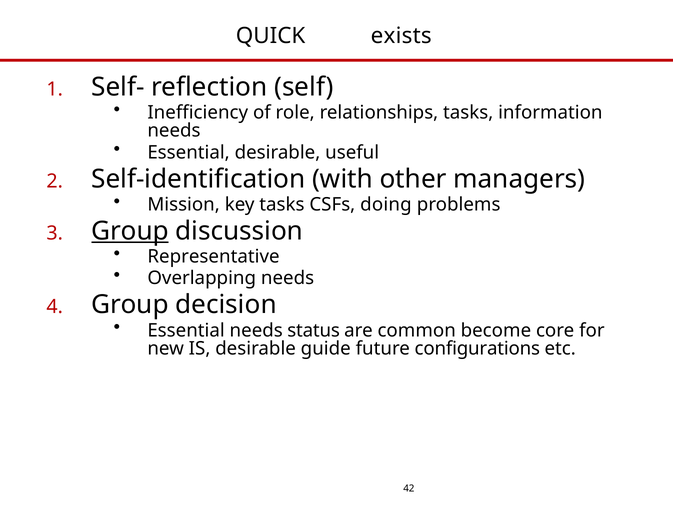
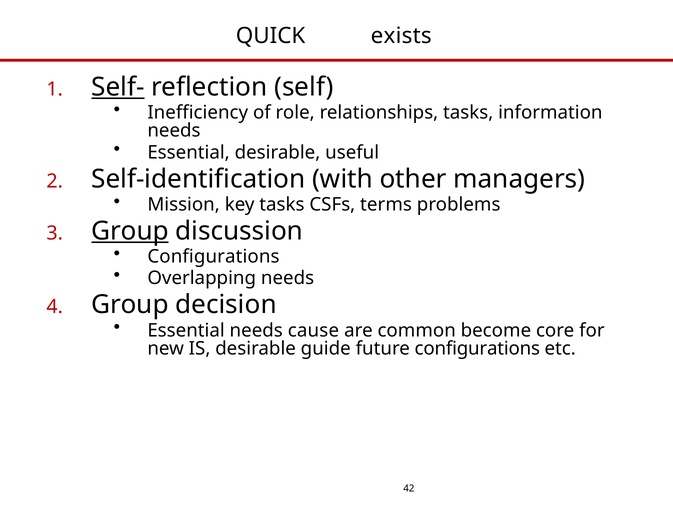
Self- underline: none -> present
doing: doing -> terms
Representative at (214, 256): Representative -> Configurations
status: status -> cause
